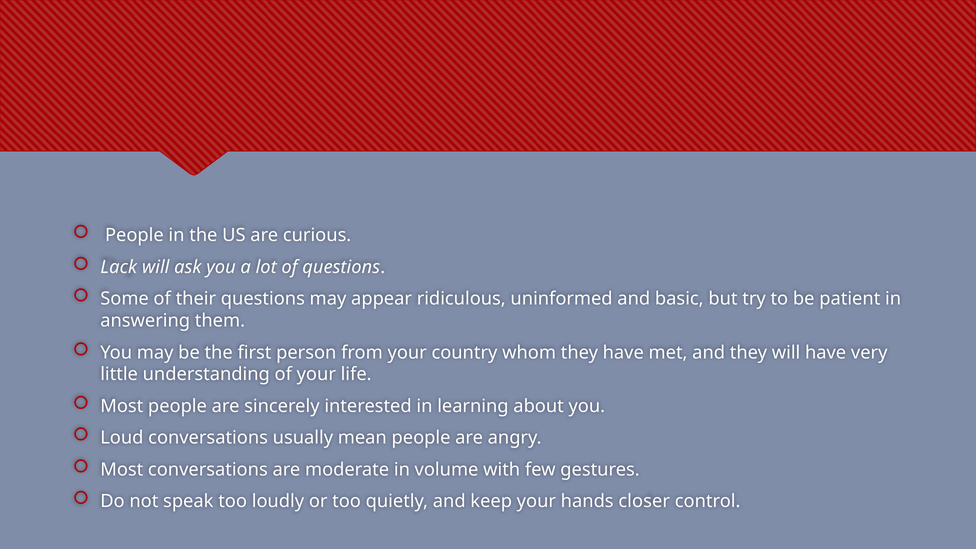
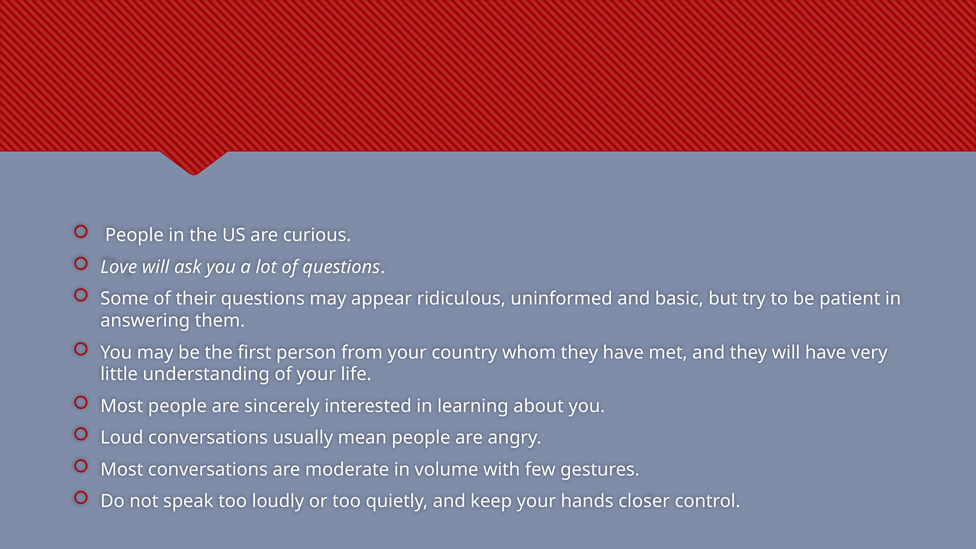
Lack: Lack -> Love
